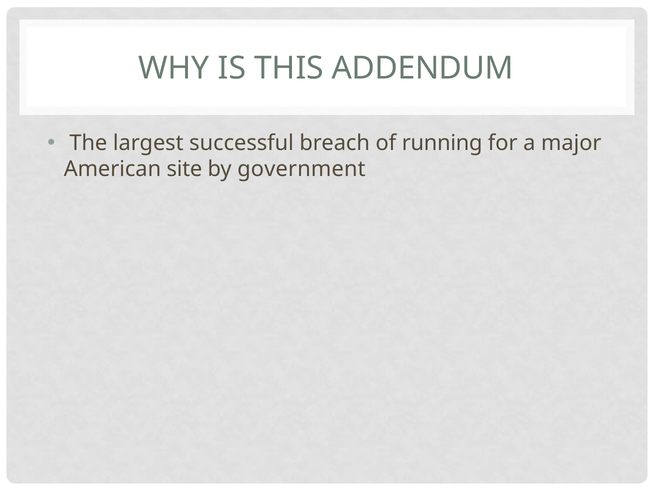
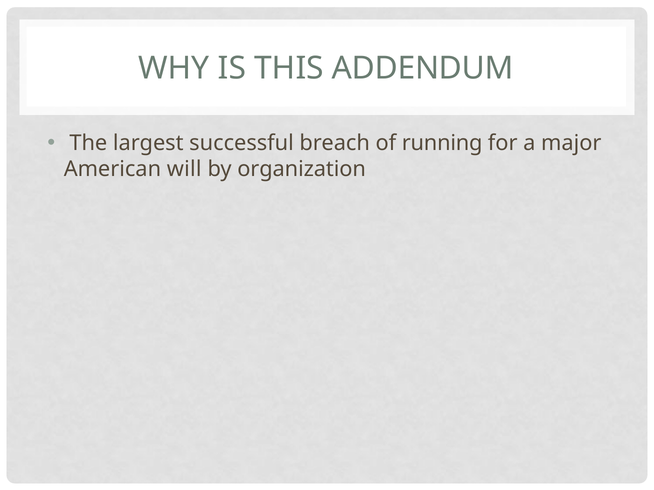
site: site -> will
government: government -> organization
